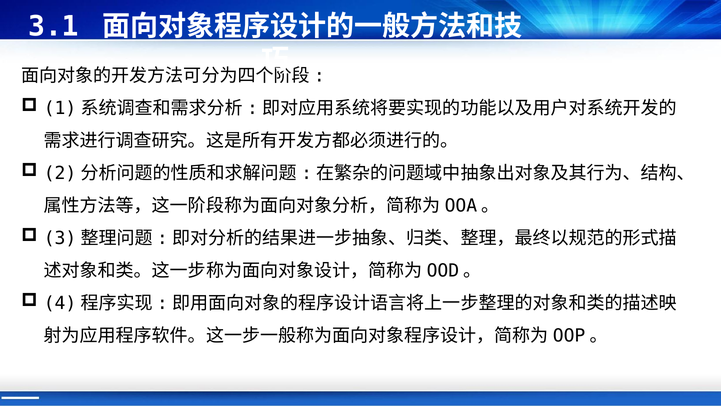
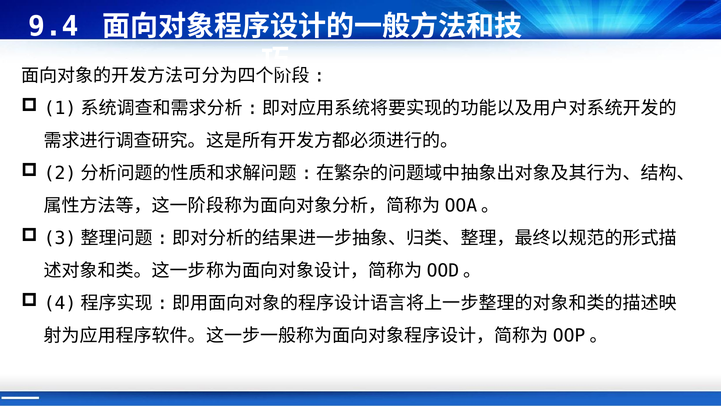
3.1: 3.1 -> 9.4
